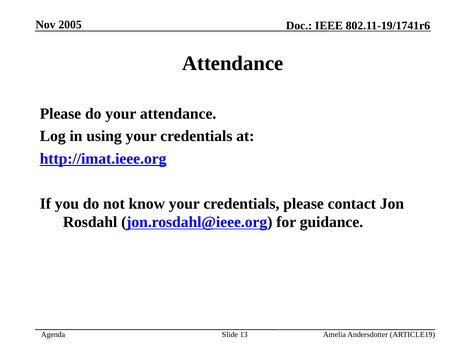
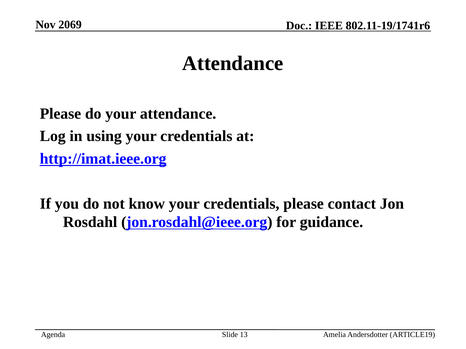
2005: 2005 -> 2069
